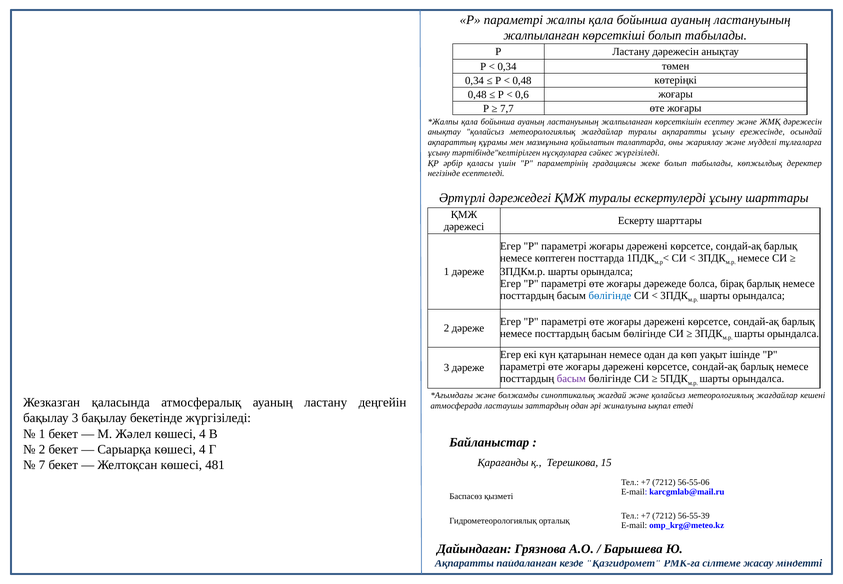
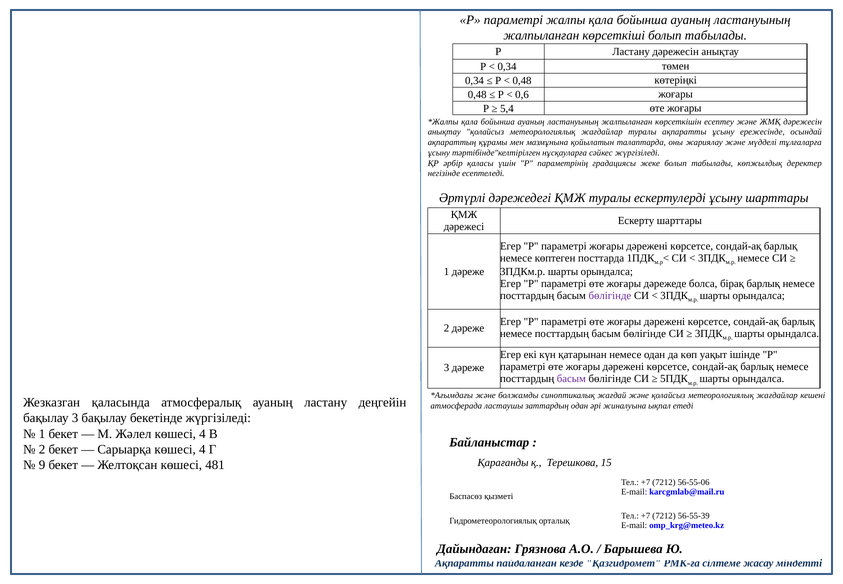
7,7: 7,7 -> 5,4
бөлігінде at (610, 295) colour: blue -> purple
7: 7 -> 9
